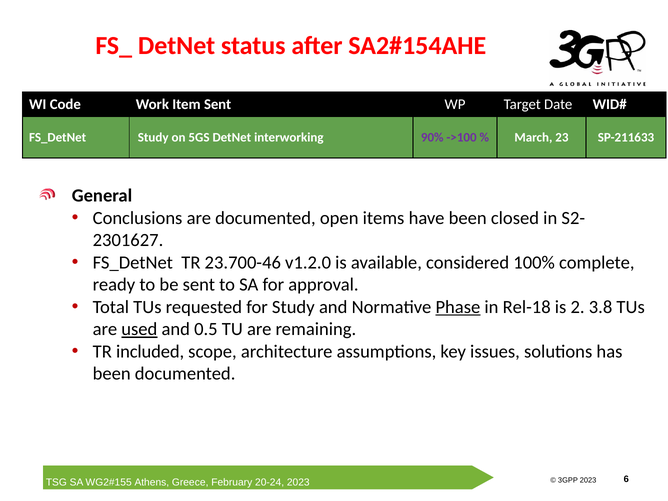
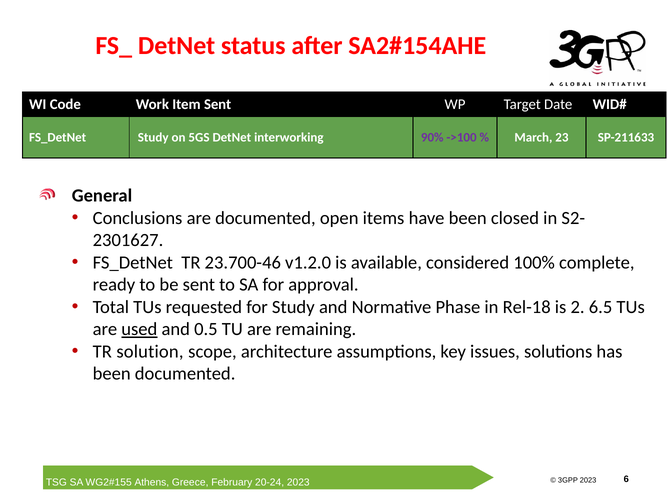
Phase underline: present -> none
3.8: 3.8 -> 6.5
included: included -> solution
